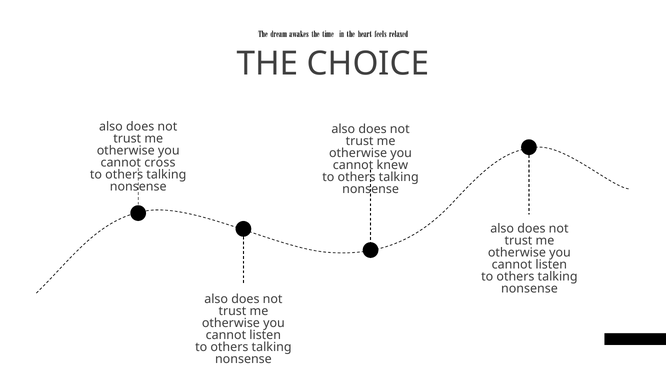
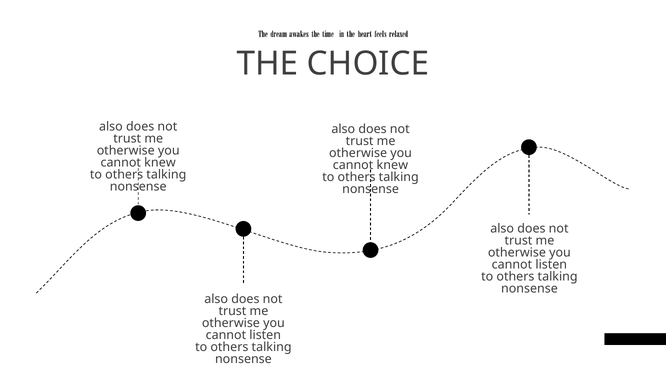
cross at (160, 162): cross -> knew
